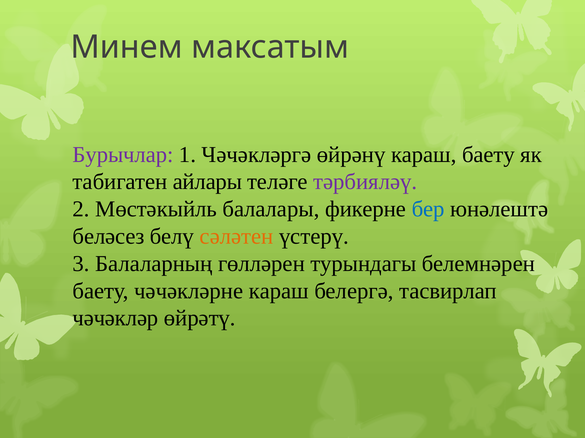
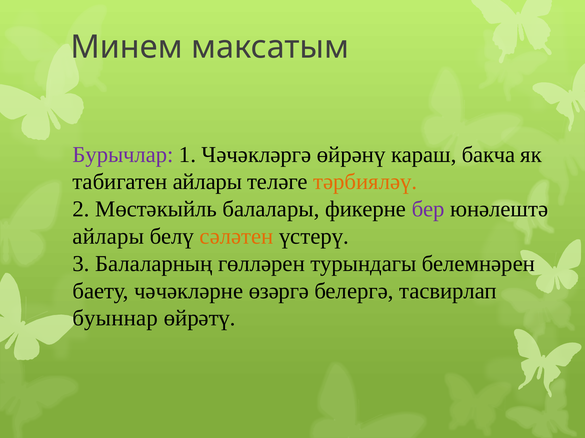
караш баету: баету -> бакча
тәрбияләү colour: purple -> orange
бер colour: blue -> purple
беләсез at (108, 237): беләсез -> айлары
чәчәкләрне караш: караш -> өзәргә
чәчәкләр: чәчәкләр -> буыннар
